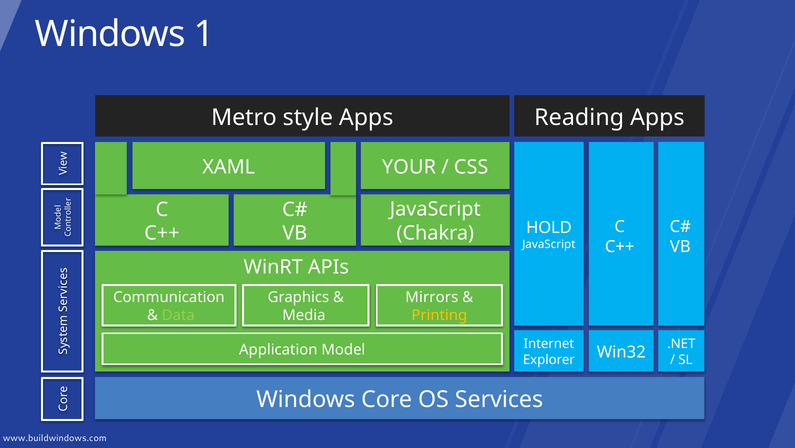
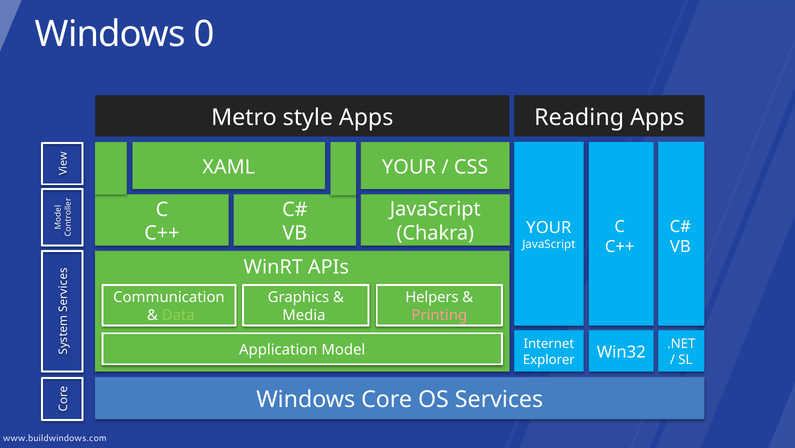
1: 1 -> 0
HOLD at (549, 228): HOLD -> YOUR
Mirrors: Mirrors -> Helpers
Printing colour: yellow -> pink
